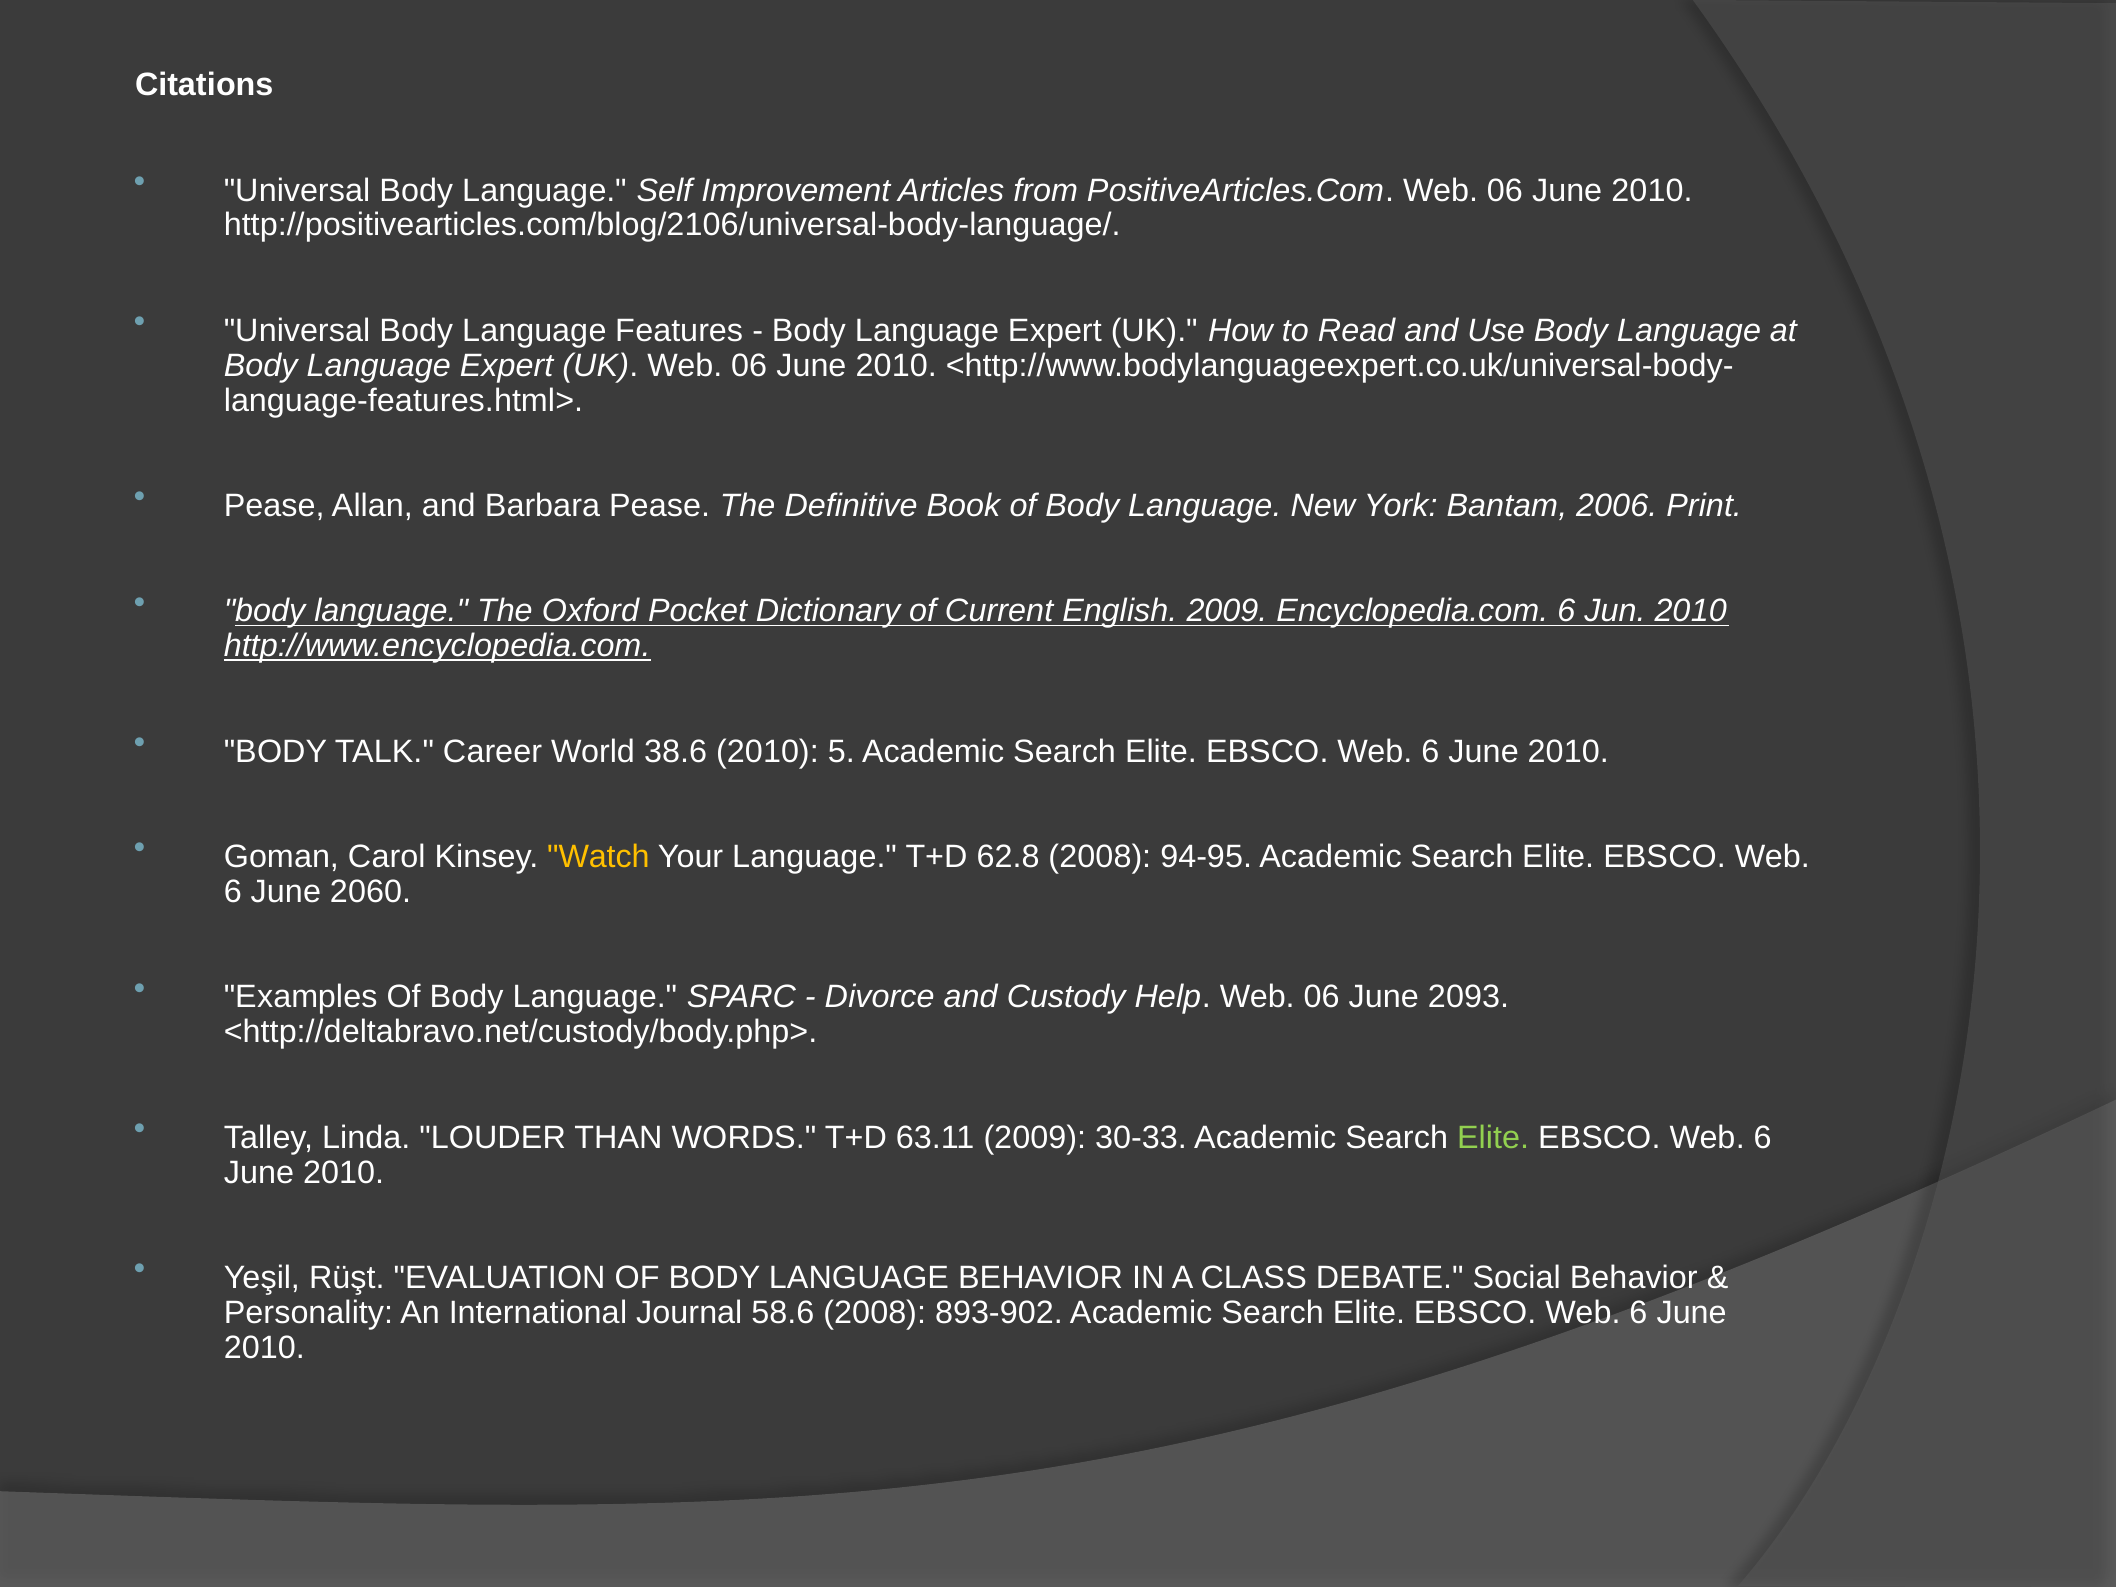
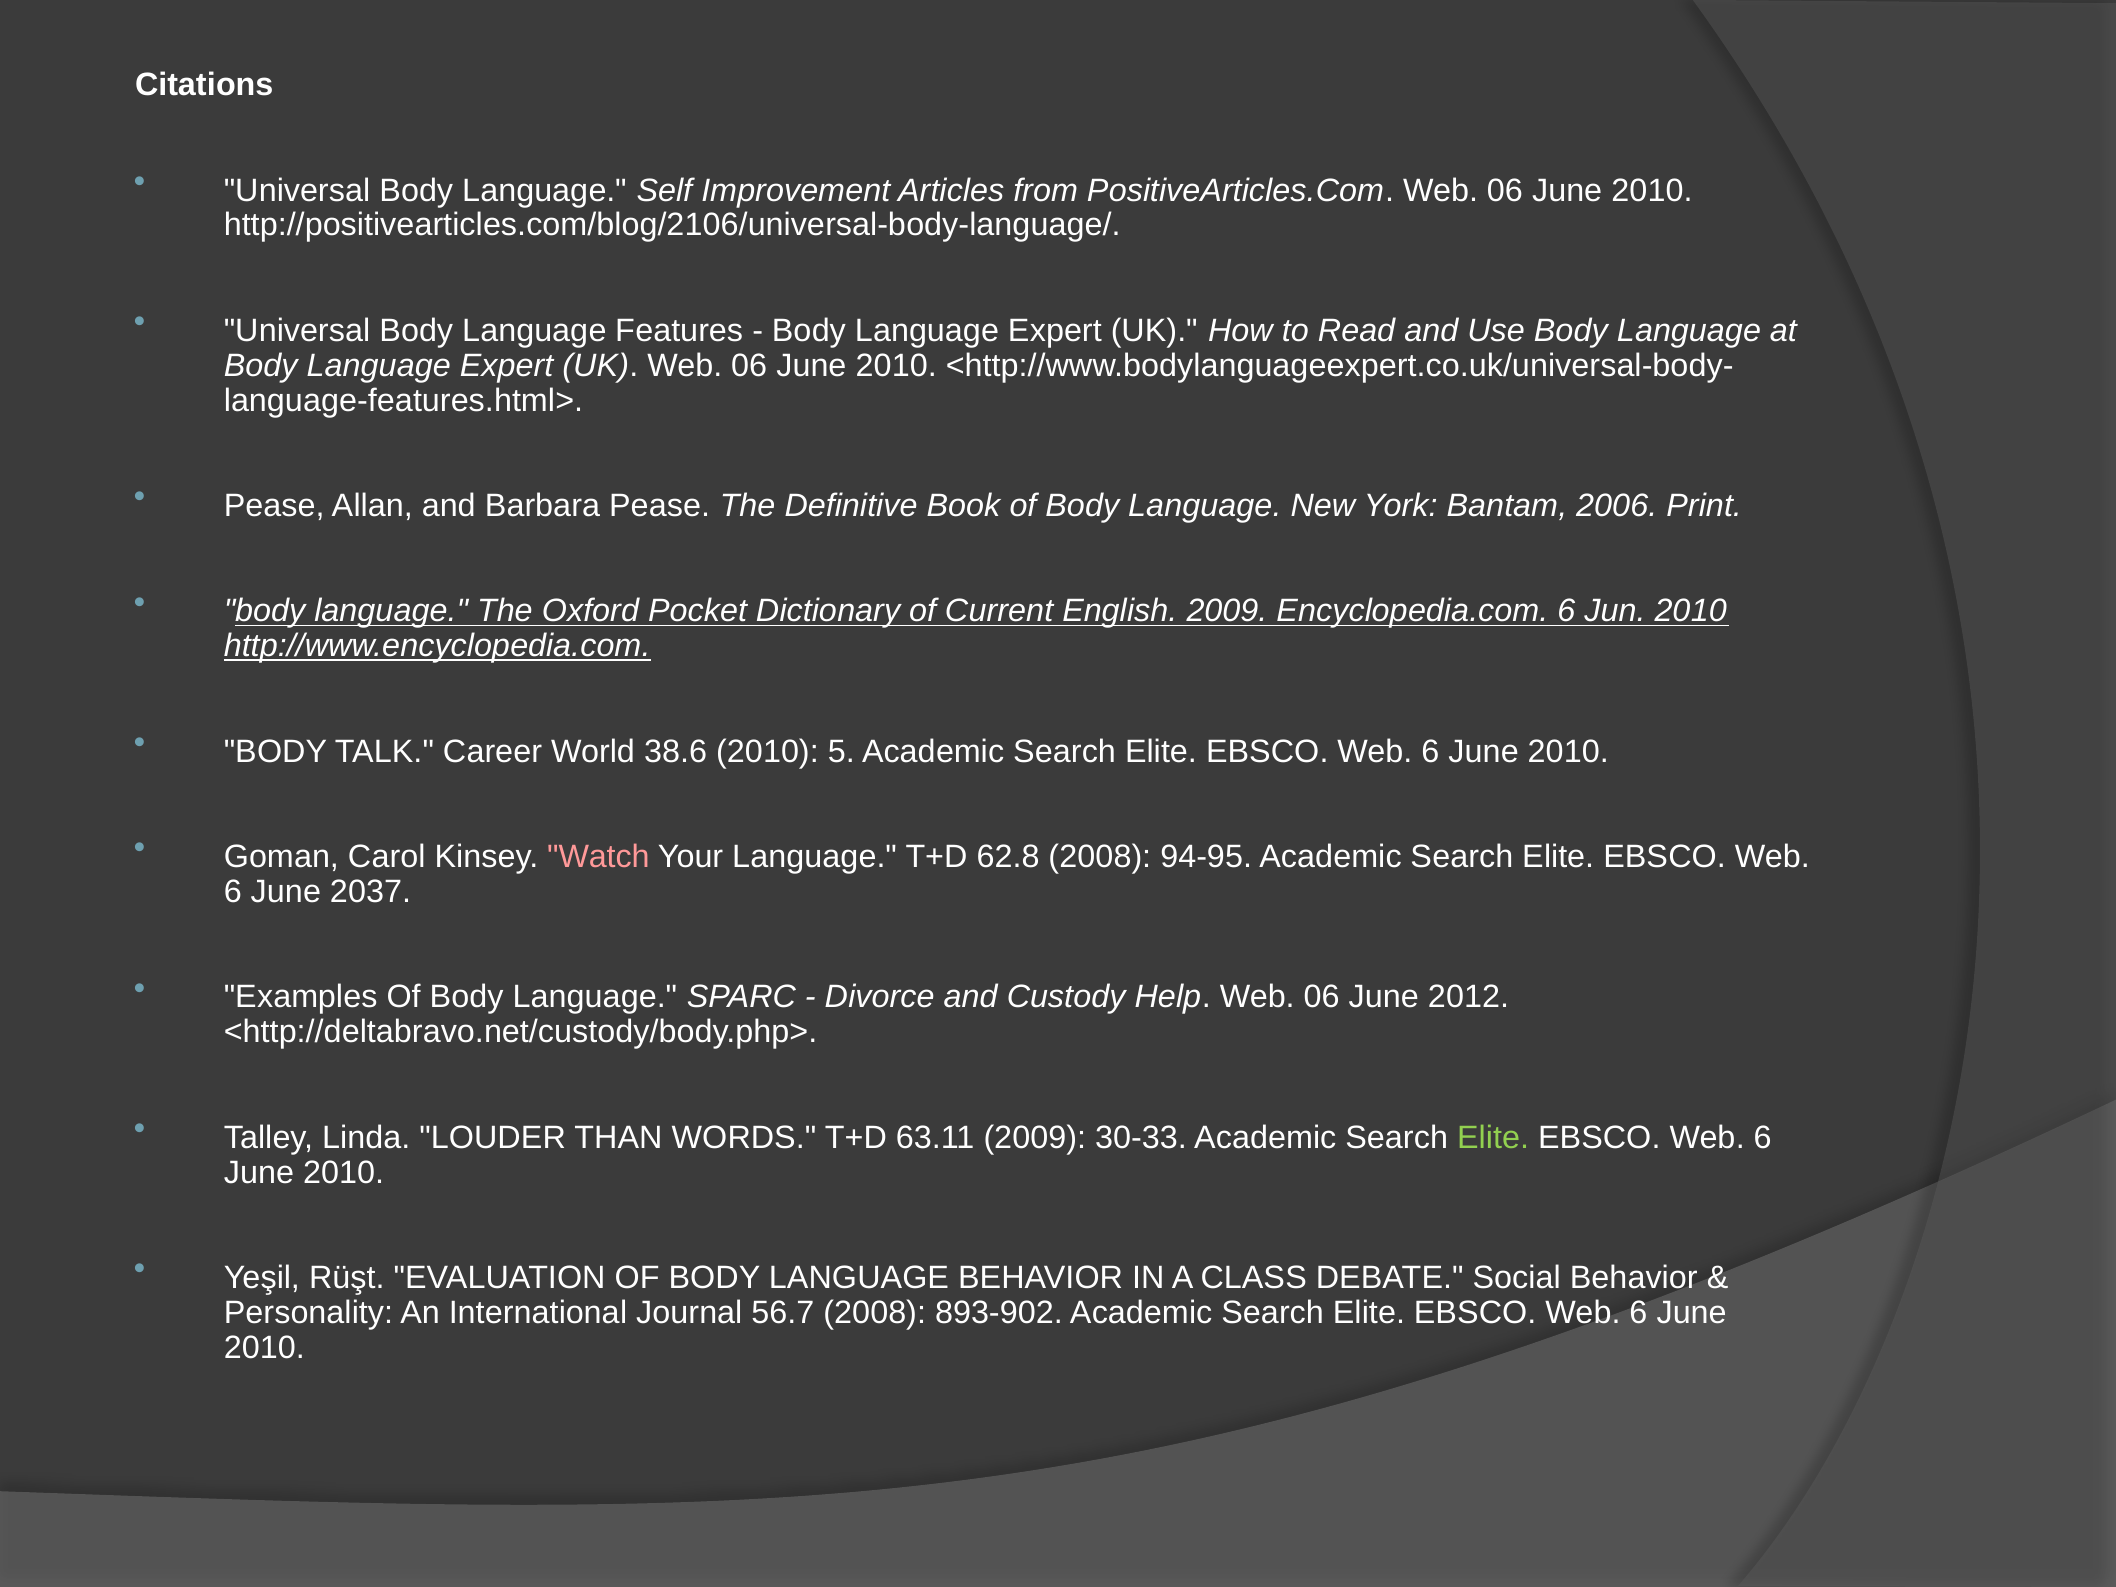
Watch colour: yellow -> pink
2060: 2060 -> 2037
2093: 2093 -> 2012
58.6: 58.6 -> 56.7
